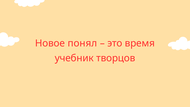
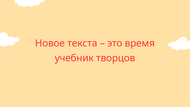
понял: понял -> текста
